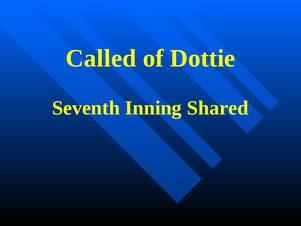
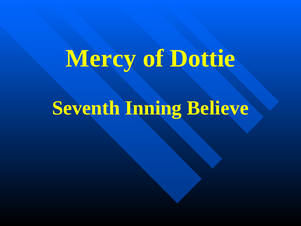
Called: Called -> Mercy
Shared: Shared -> Believe
